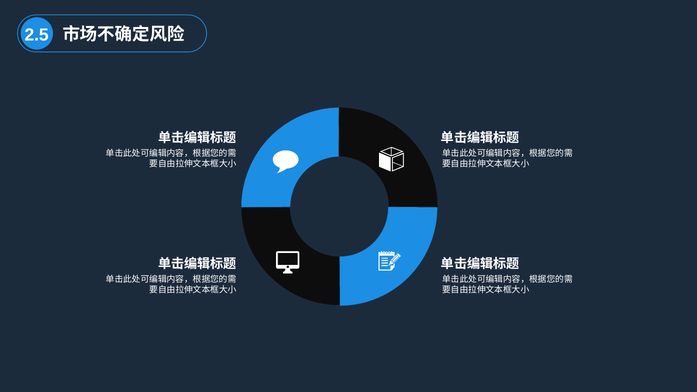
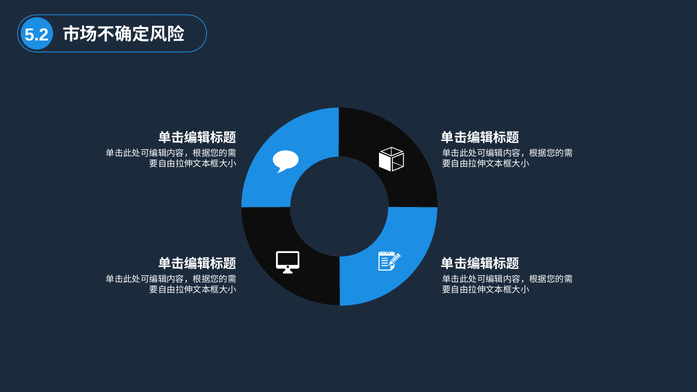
2.5: 2.5 -> 5.2
